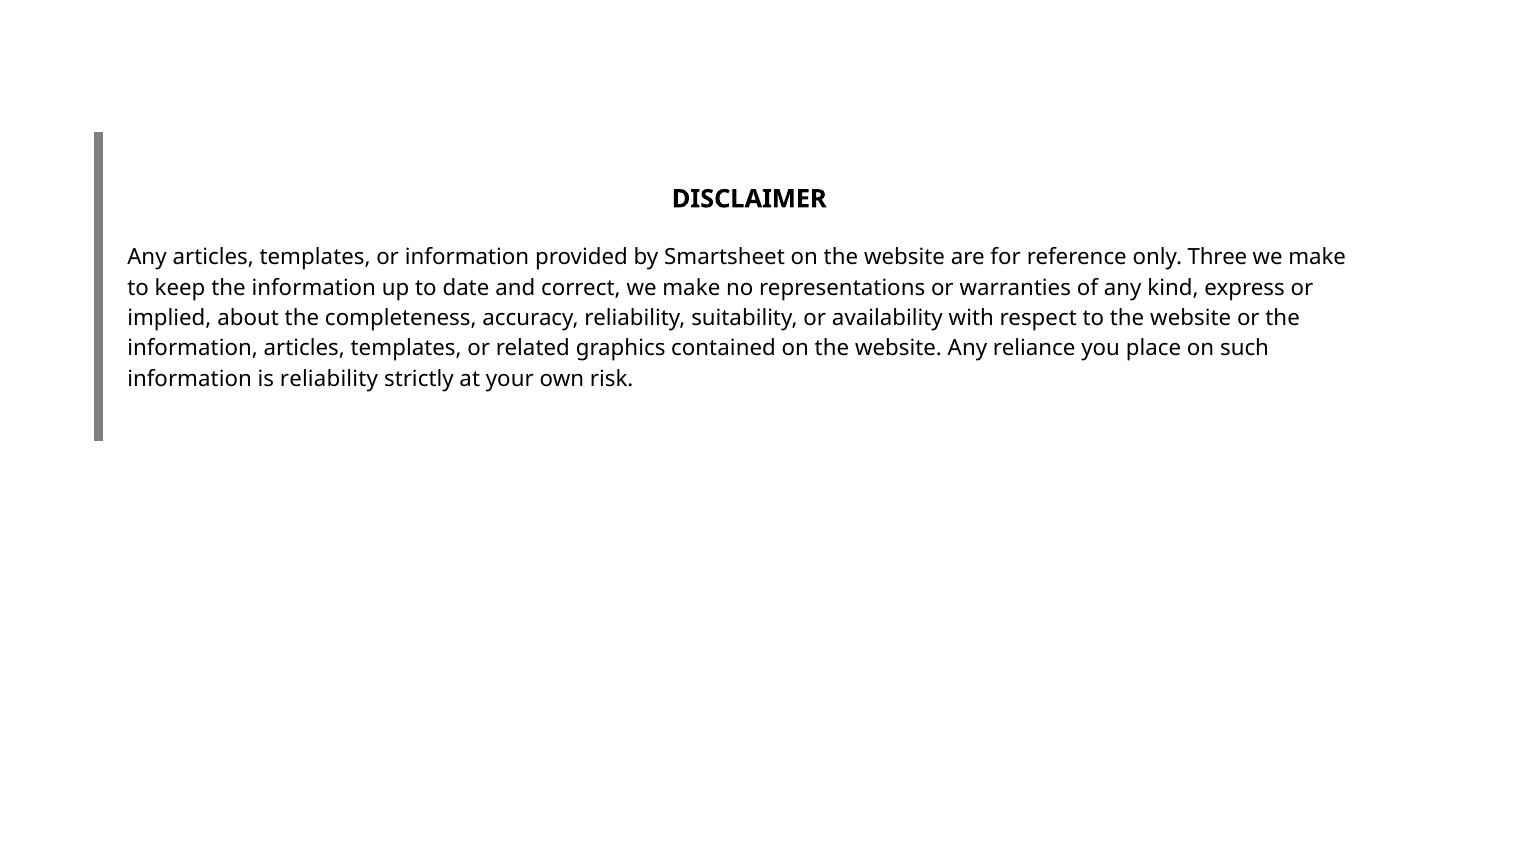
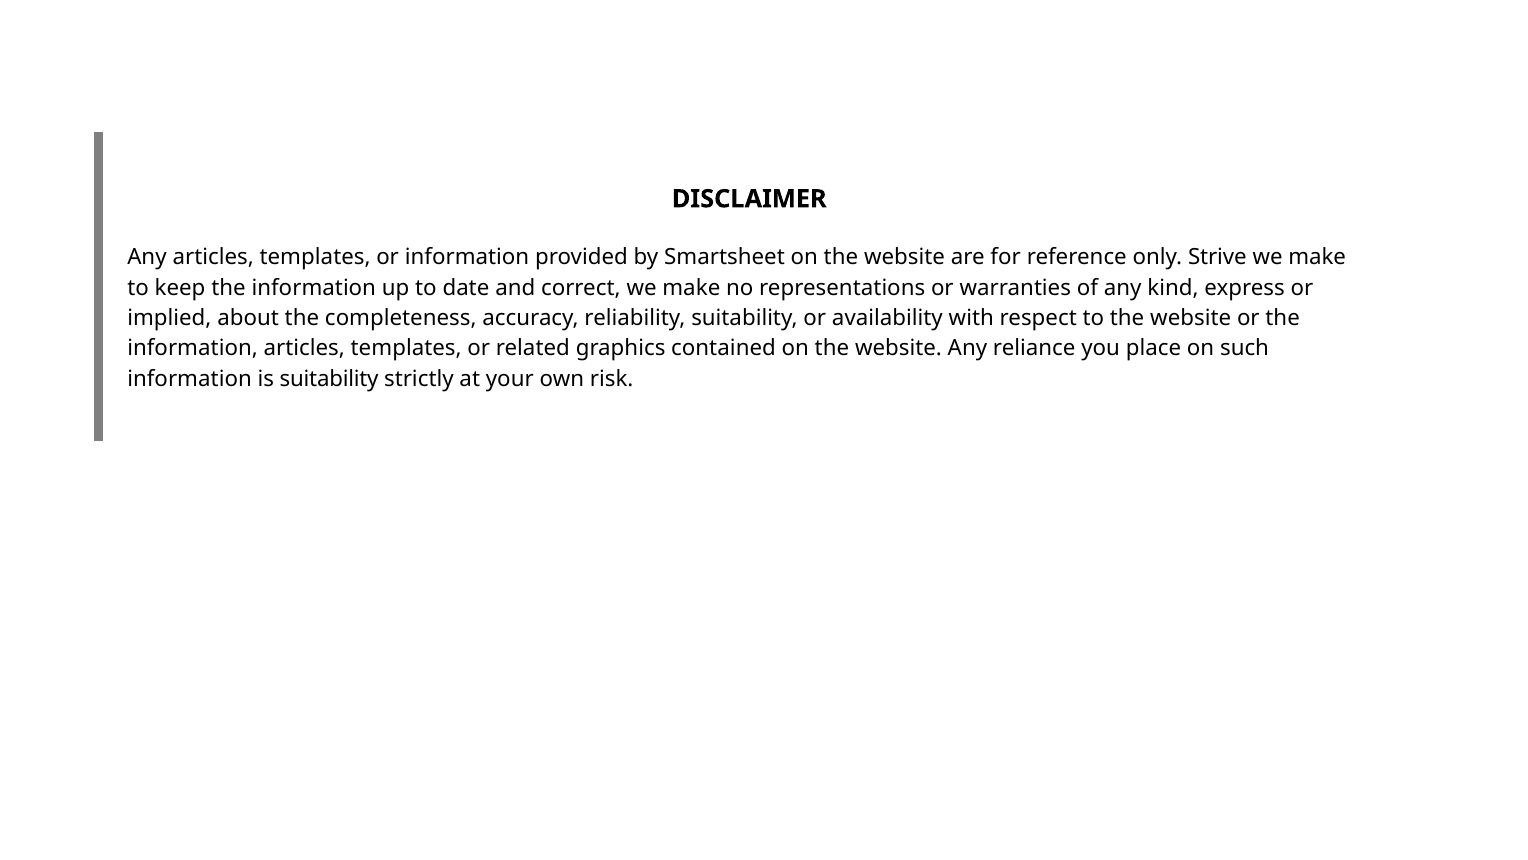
Three: Three -> Strive
is reliability: reliability -> suitability
